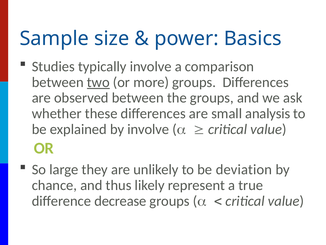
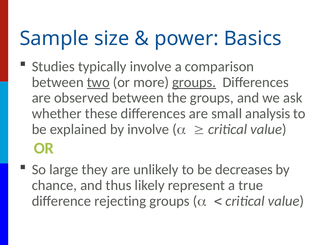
groups at (194, 82) underline: none -> present
deviation: deviation -> decreases
decrease: decrease -> rejecting
